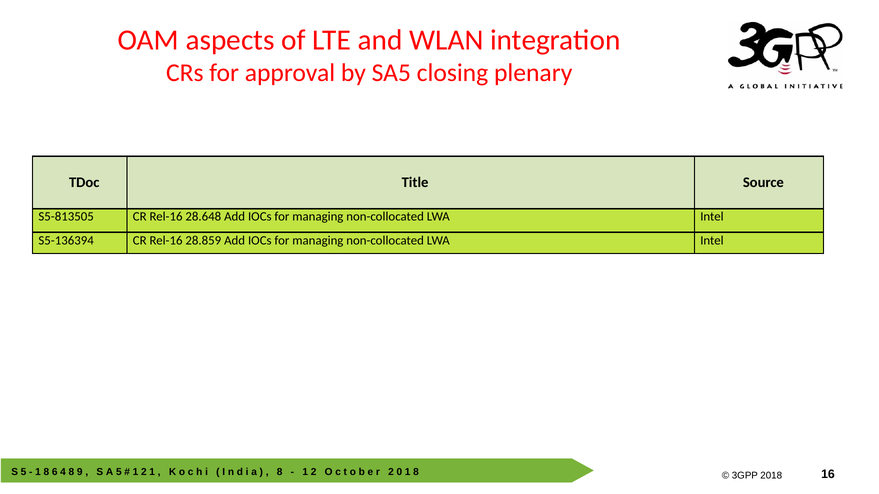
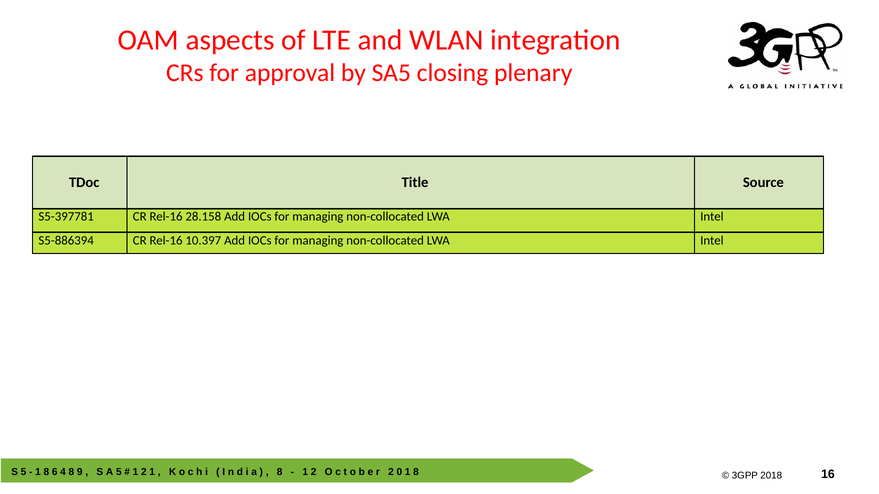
S5-813505: S5-813505 -> S5-397781
28.648: 28.648 -> 28.158
S5-136394: S5-136394 -> S5-886394
28.859: 28.859 -> 10.397
